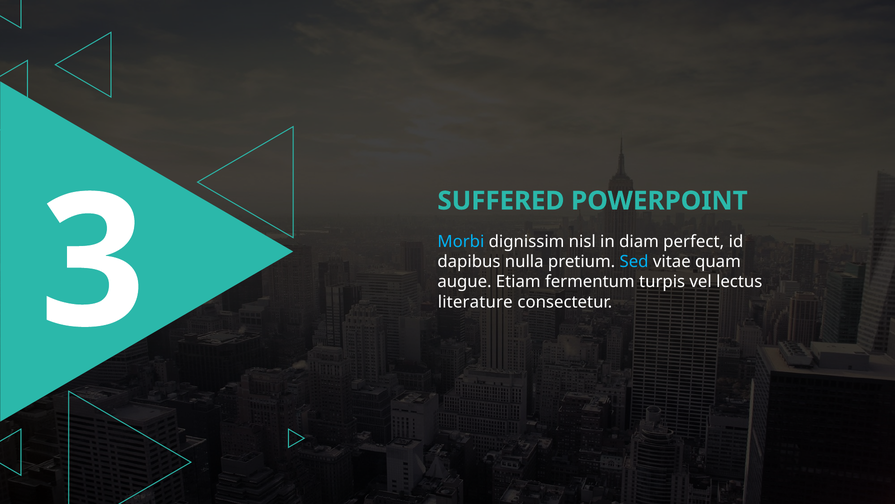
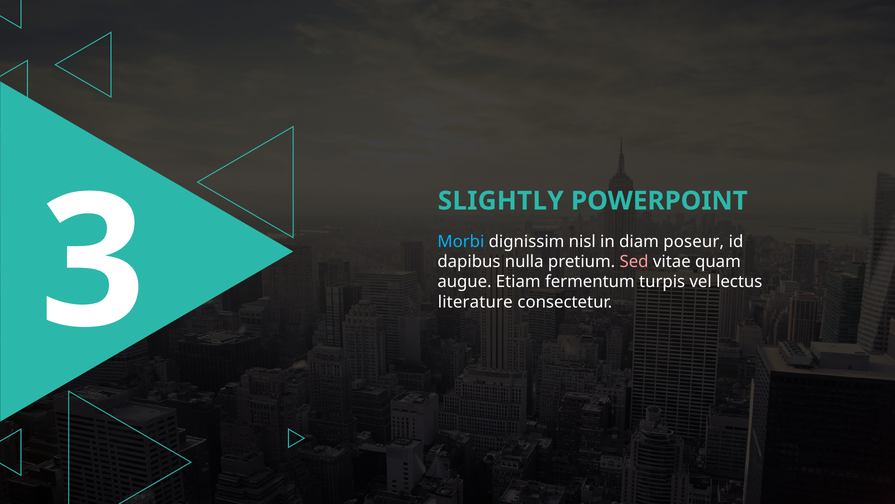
SUFFERED: SUFFERED -> SLIGHTLY
perfect: perfect -> poseur
Sed colour: light blue -> pink
